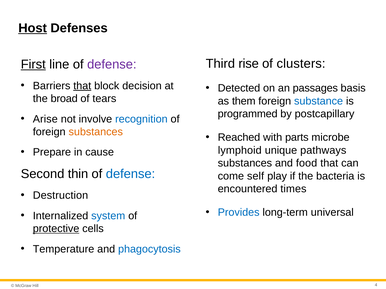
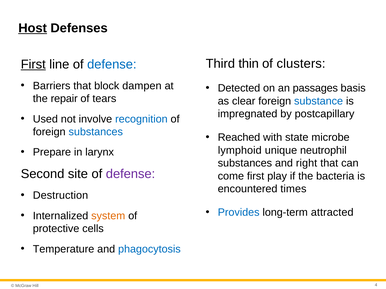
rise: rise -> thin
defense at (112, 64) colour: purple -> blue
that at (82, 86) underline: present -> none
decision: decision -> dampen
broad: broad -> repair
them: them -> clear
programmed: programmed -> impregnated
Arise: Arise -> Used
substances at (96, 132) colour: orange -> blue
parts: parts -> state
pathways: pathways -> neutrophil
cause: cause -> larynx
food: food -> right
thin: thin -> site
defense at (131, 174) colour: blue -> purple
come self: self -> first
universal: universal -> attracted
system colour: blue -> orange
protective underline: present -> none
